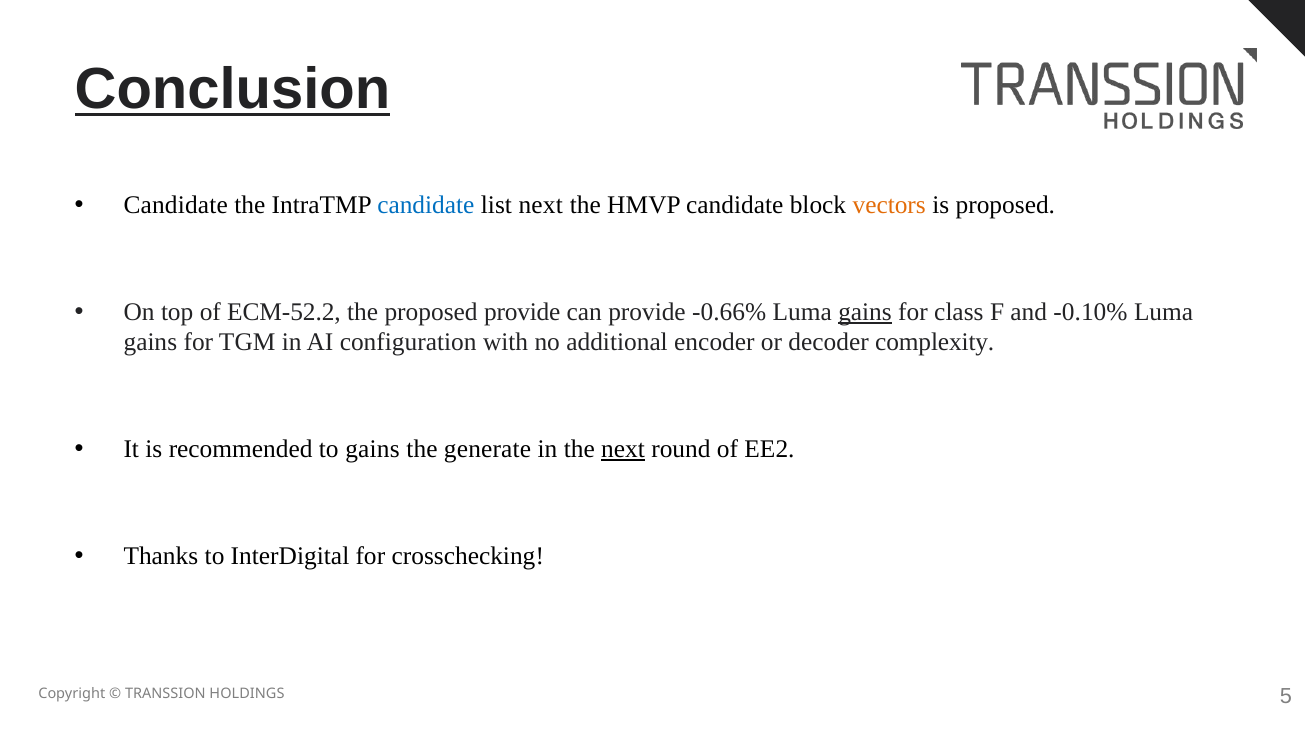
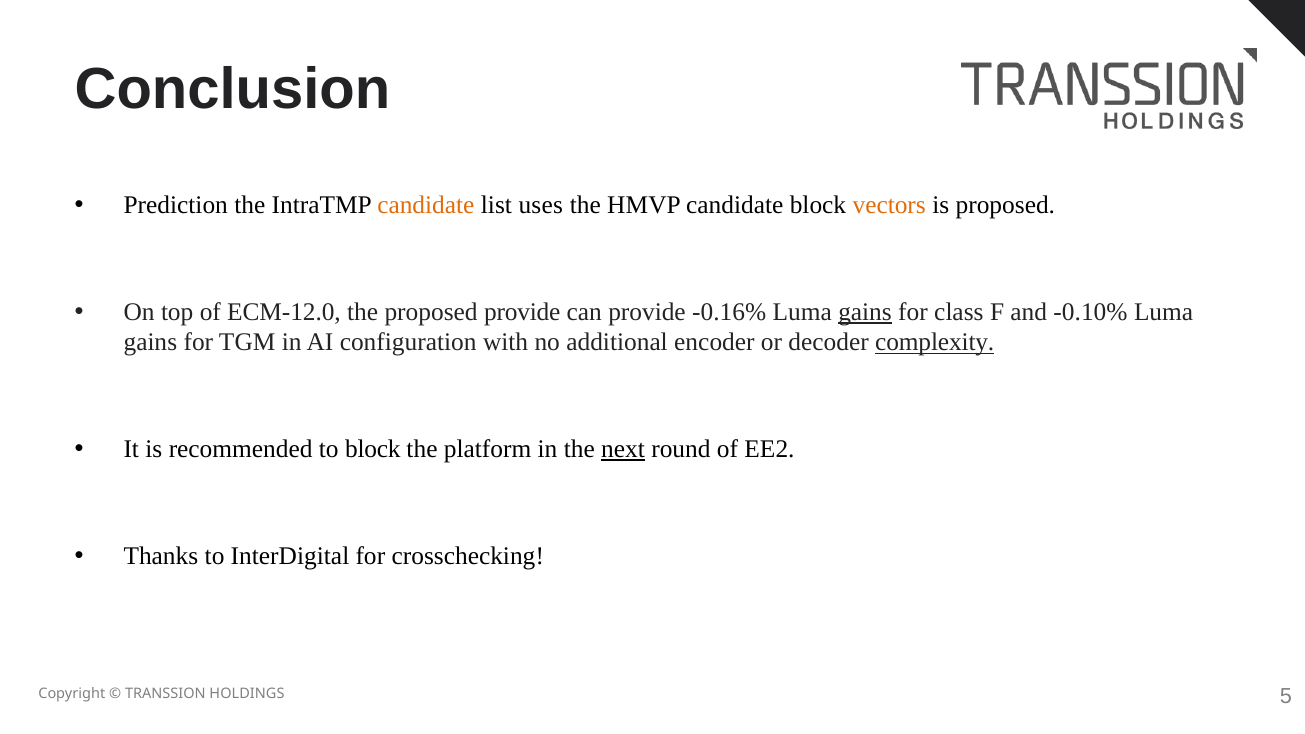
Conclusion underline: present -> none
Candidate at (176, 205): Candidate -> Prediction
candidate at (426, 205) colour: blue -> orange
list next: next -> uses
ECM-52.2: ECM-52.2 -> ECM-12.0
-0.66%: -0.66% -> -0.16%
complexity underline: none -> present
to gains: gains -> block
generate: generate -> platform
